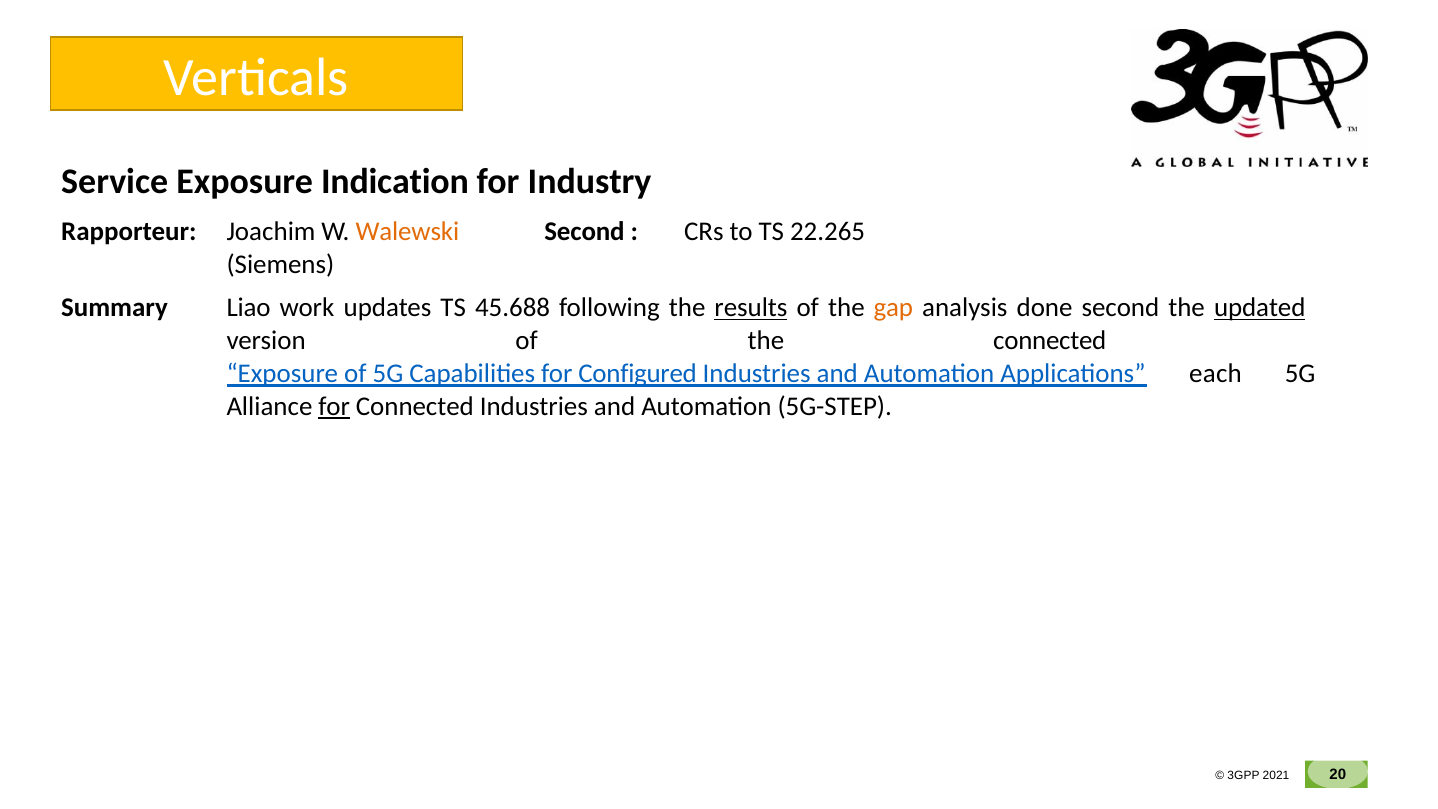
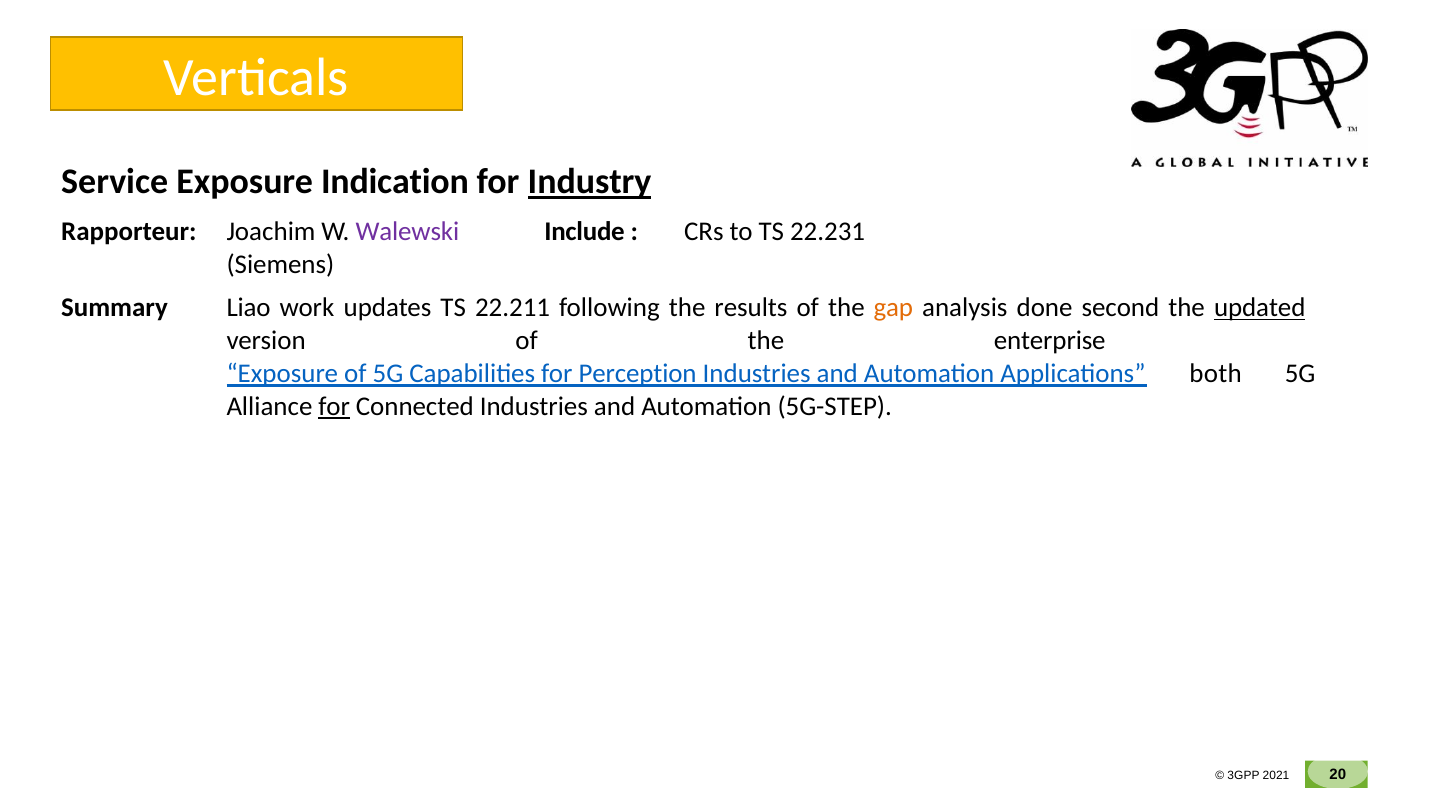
Industry underline: none -> present
Walewski colour: orange -> purple
Second at (585, 231): Second -> Include
22.265: 22.265 -> 22.231
45.688: 45.688 -> 22.211
results underline: present -> none
the connected: connected -> enterprise
Configured: Configured -> Perception
each: each -> both
